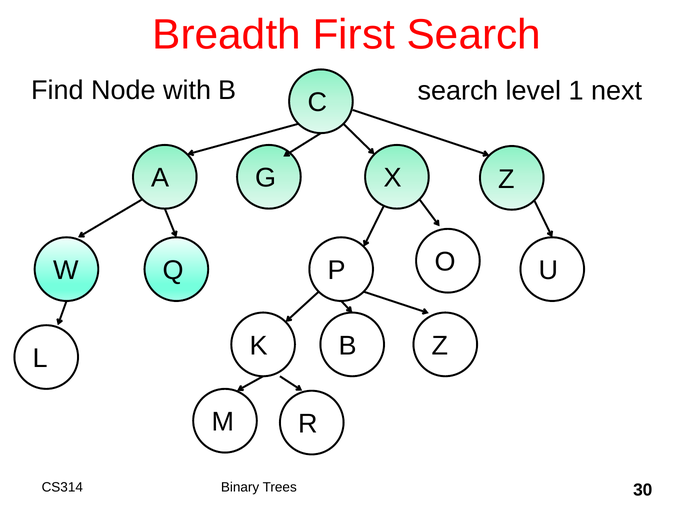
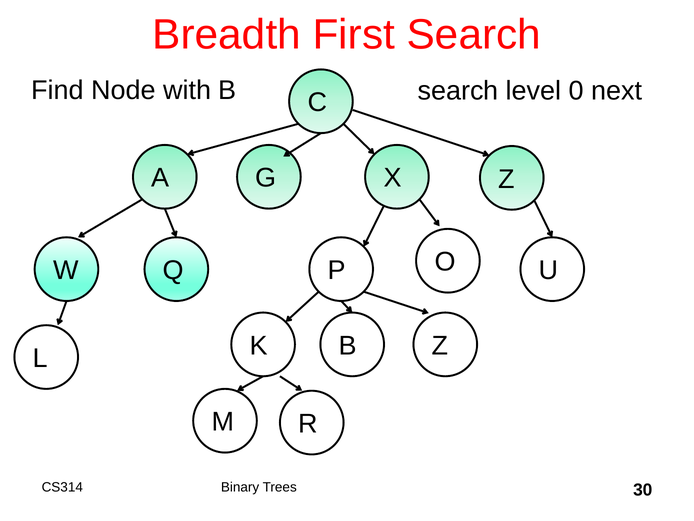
1: 1 -> 0
